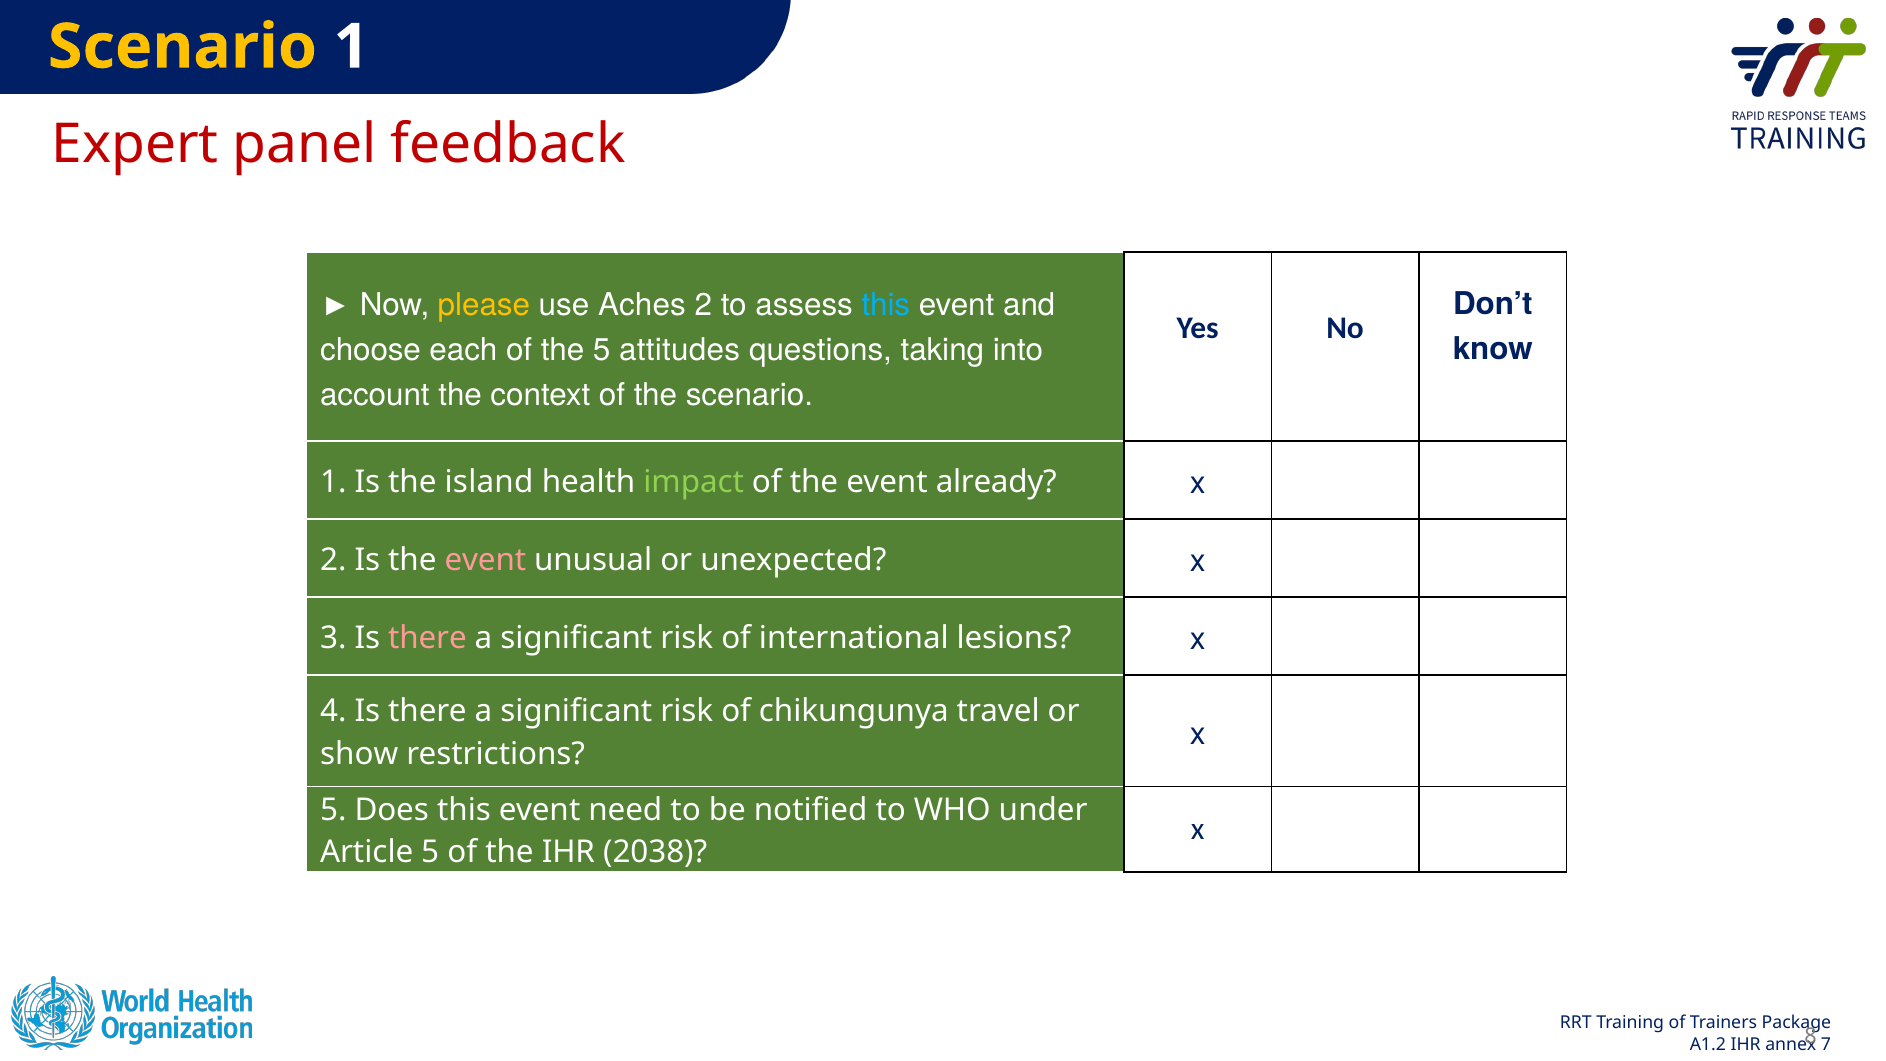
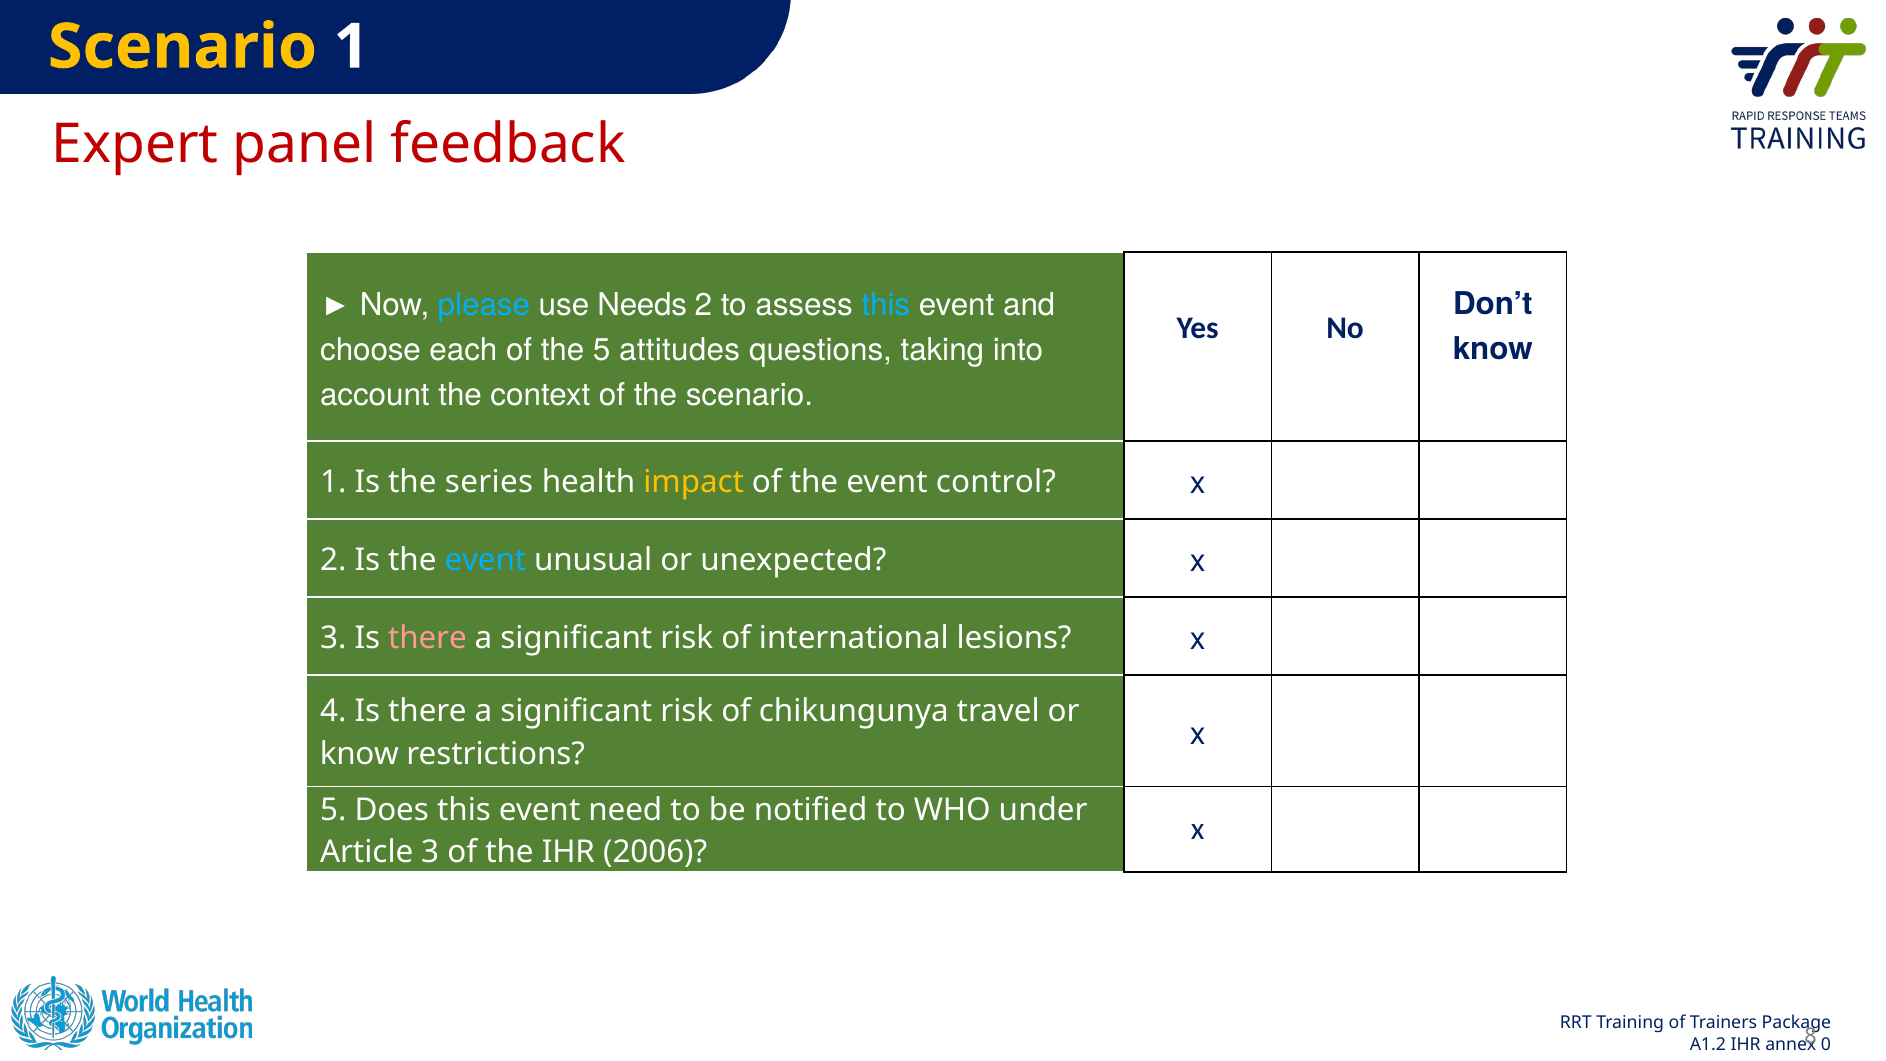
please colour: yellow -> light blue
Aches: Aches -> Needs
island: island -> series
impact colour: light green -> yellow
already: already -> control
event at (485, 560) colour: pink -> light blue
show at (359, 754): show -> know
Article 5: 5 -> 3
2038: 2038 -> 2006
7: 7 -> 0
